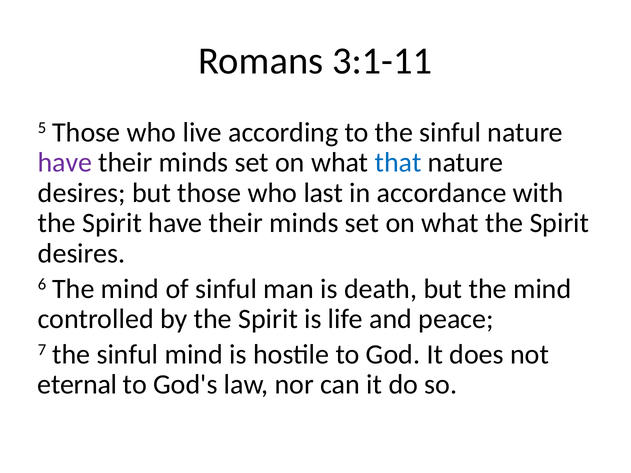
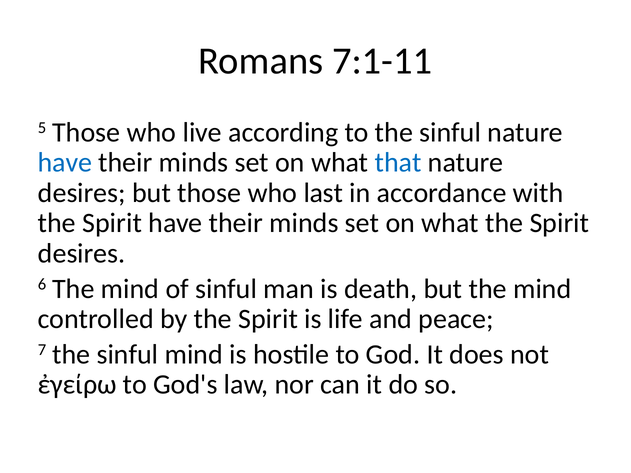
3:1-11: 3:1-11 -> 7:1-11
have at (65, 163) colour: purple -> blue
eternal: eternal -> ἐγείρω
